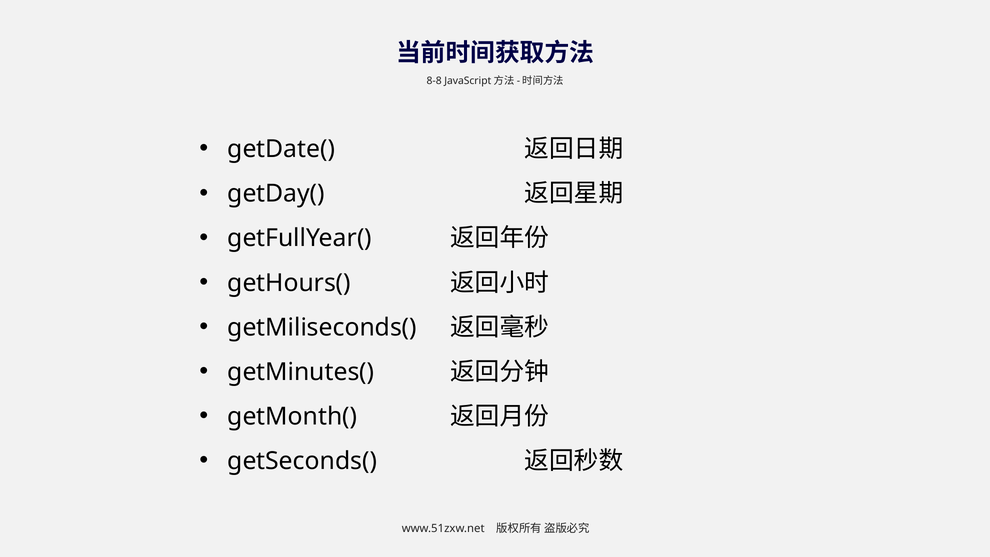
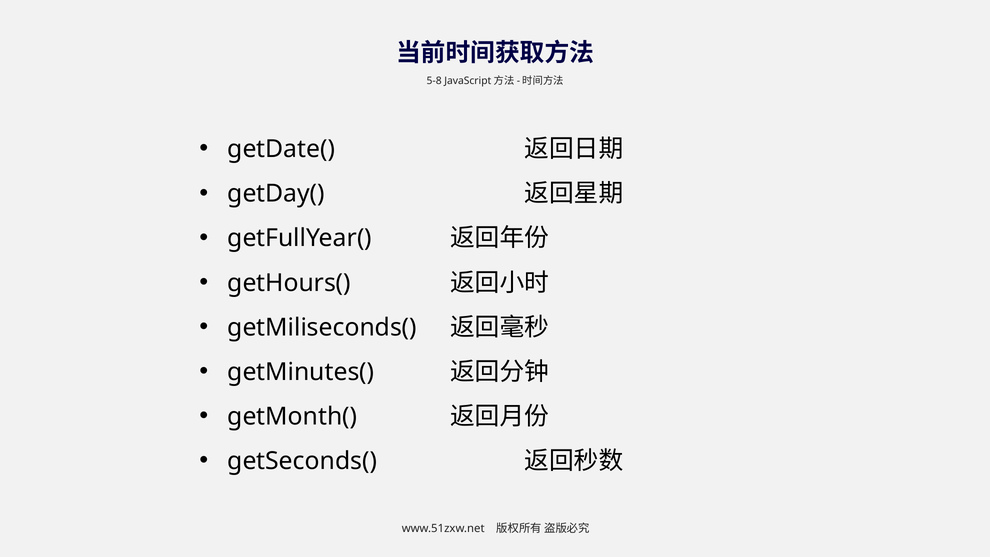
8-8: 8-8 -> 5-8
